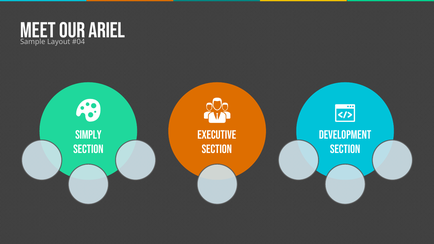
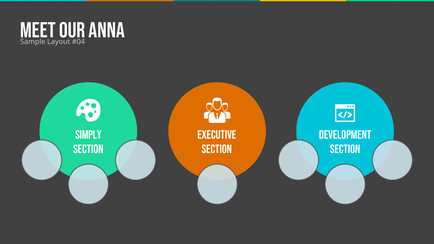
ARIEL: ARIEL -> ANNA
